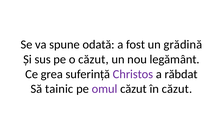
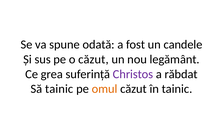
grădină: grădină -> candele
omul colour: purple -> orange
în căzut: căzut -> tainic
